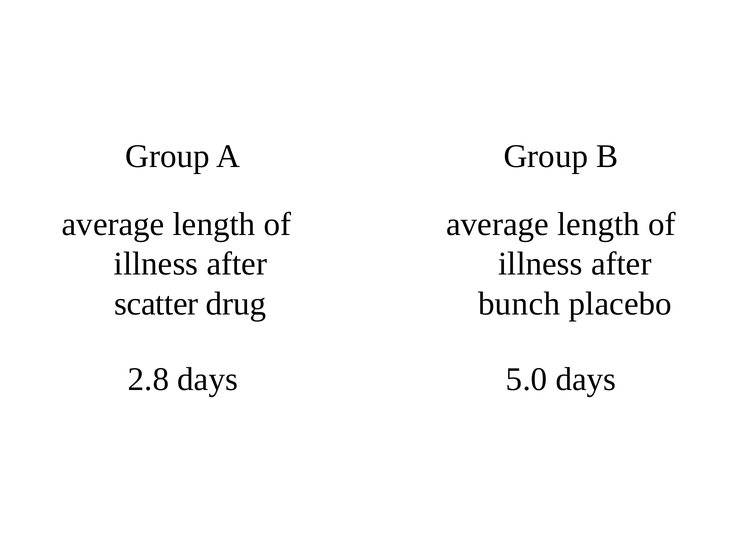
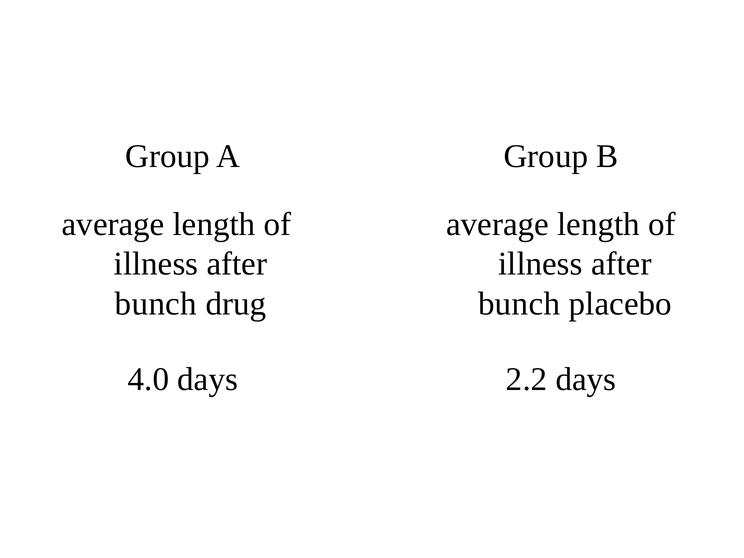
scatter at (156, 304): scatter -> bunch
2.8: 2.8 -> 4.0
5.0: 5.0 -> 2.2
